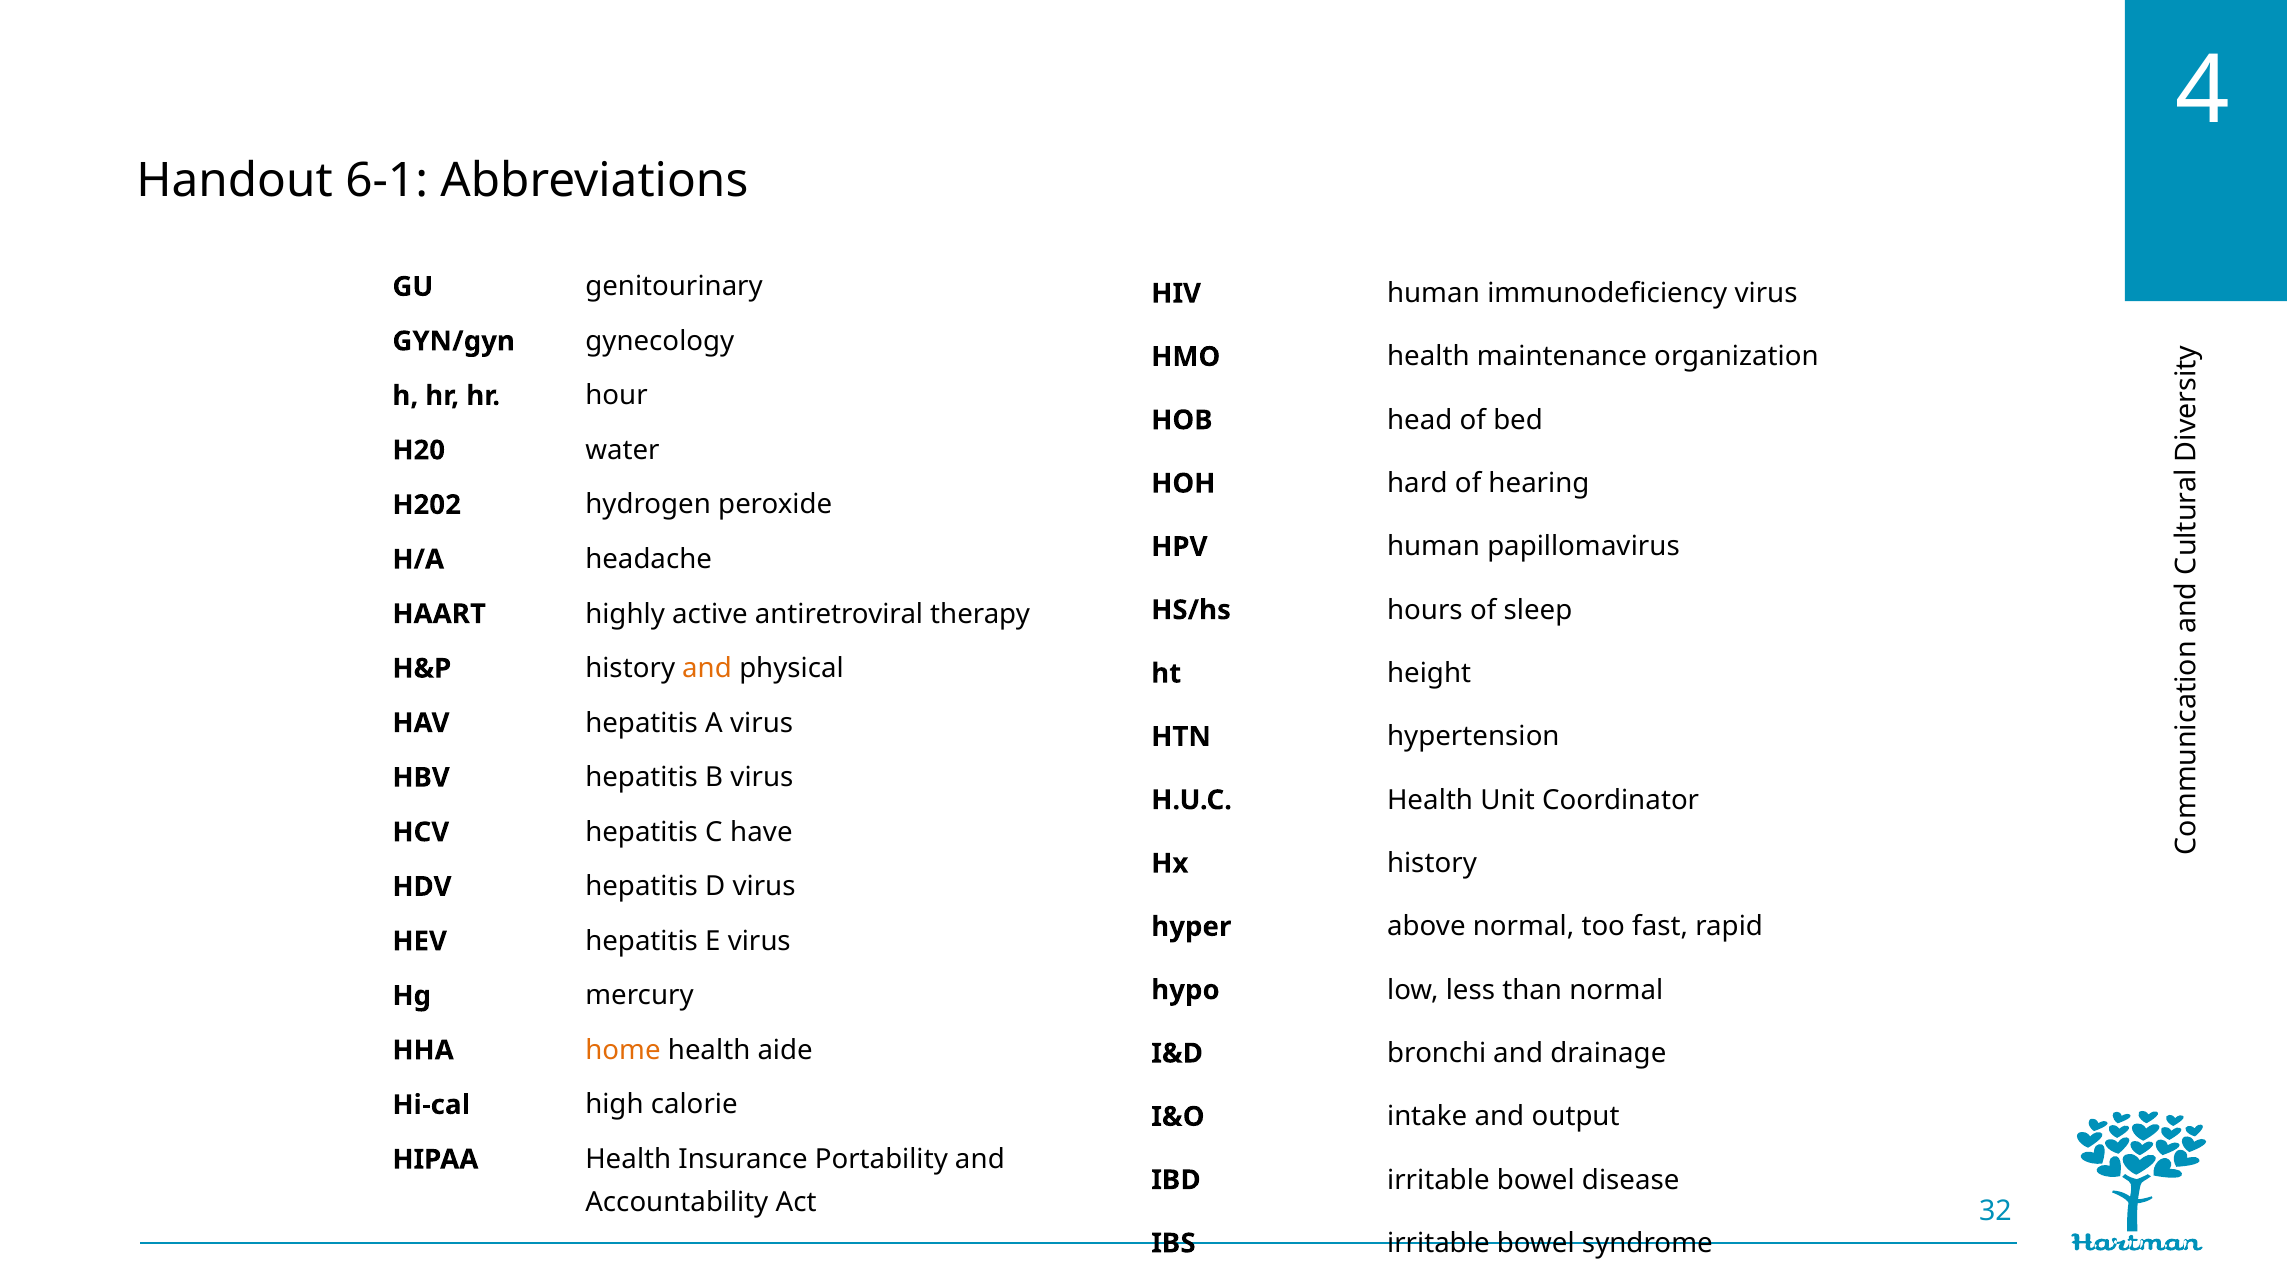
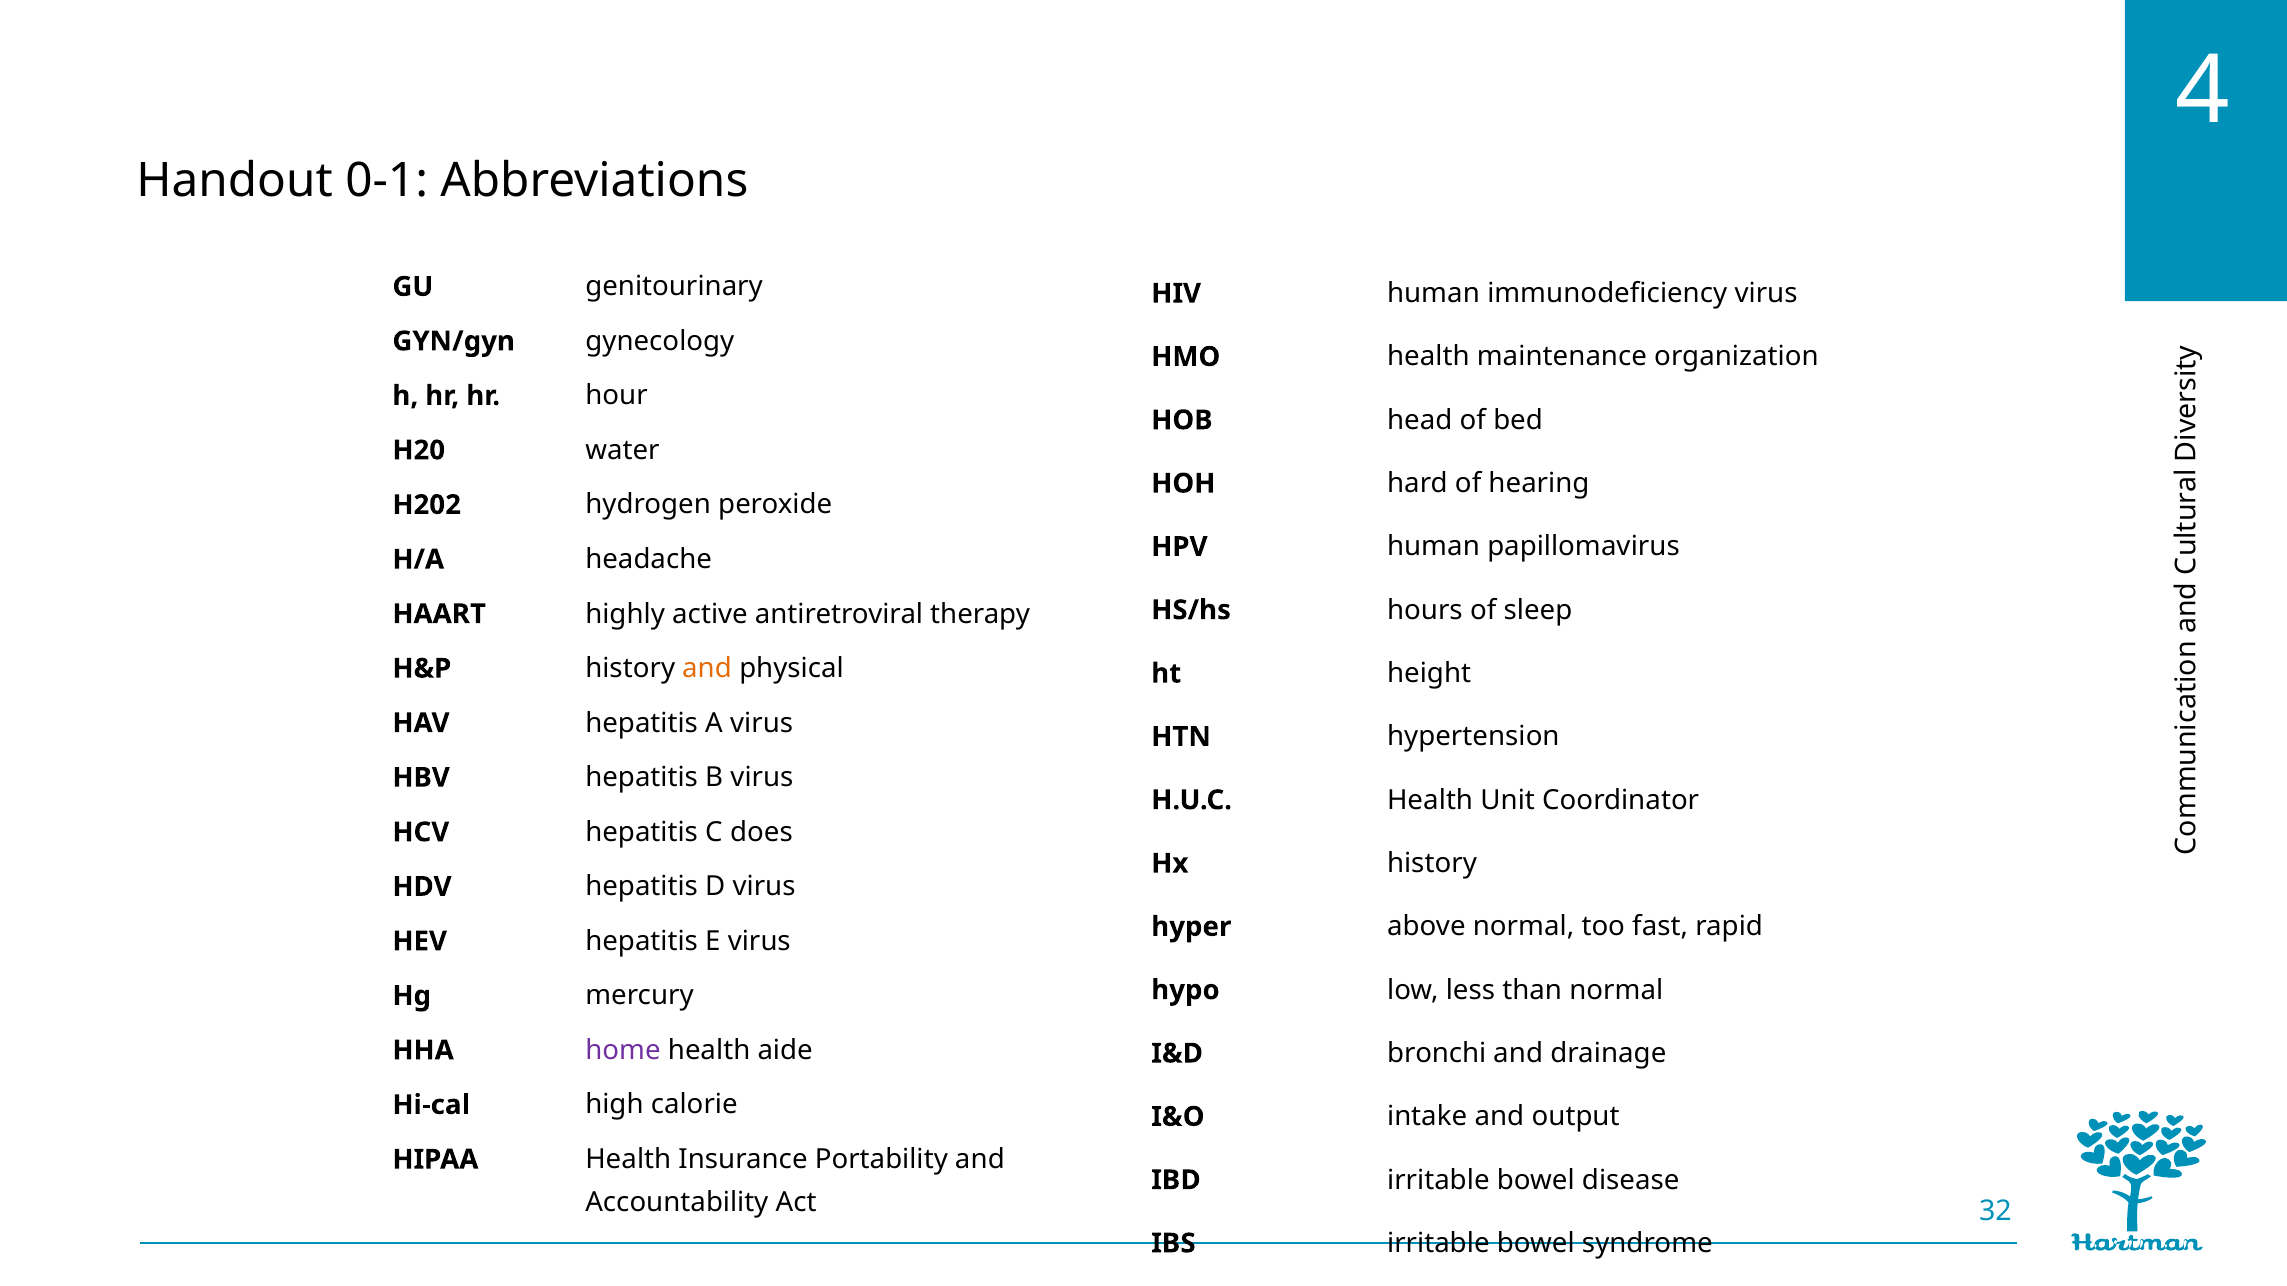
6-1: 6-1 -> 0-1
have: have -> does
home colour: orange -> purple
